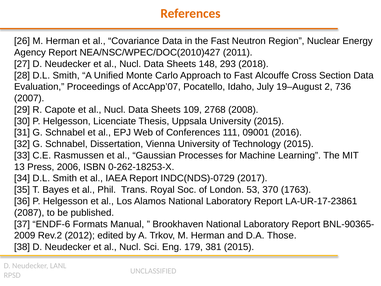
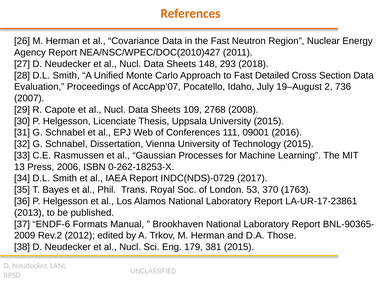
Alcouffe: Alcouffe -> Detailed
2087: 2087 -> 2013
